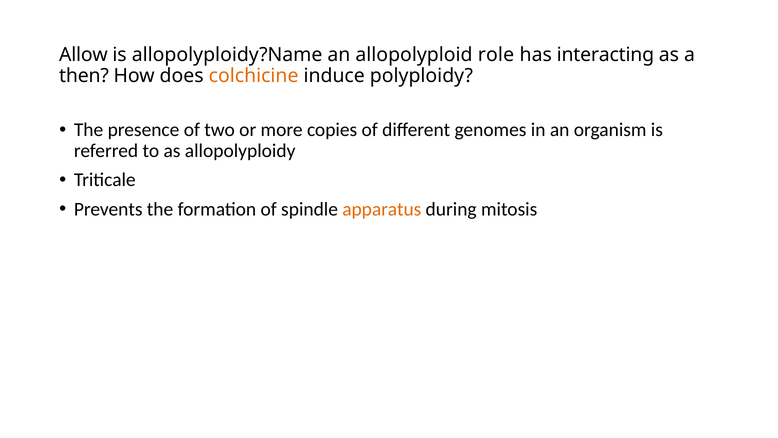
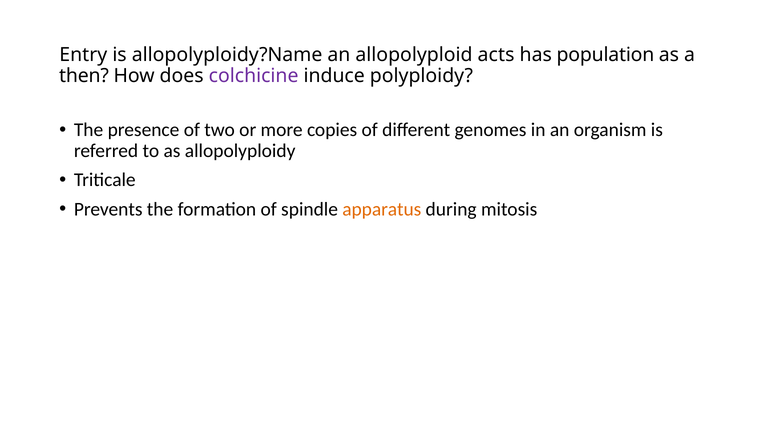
Allow: Allow -> Entry
role: role -> acts
interacting: interacting -> population
colchicine colour: orange -> purple
